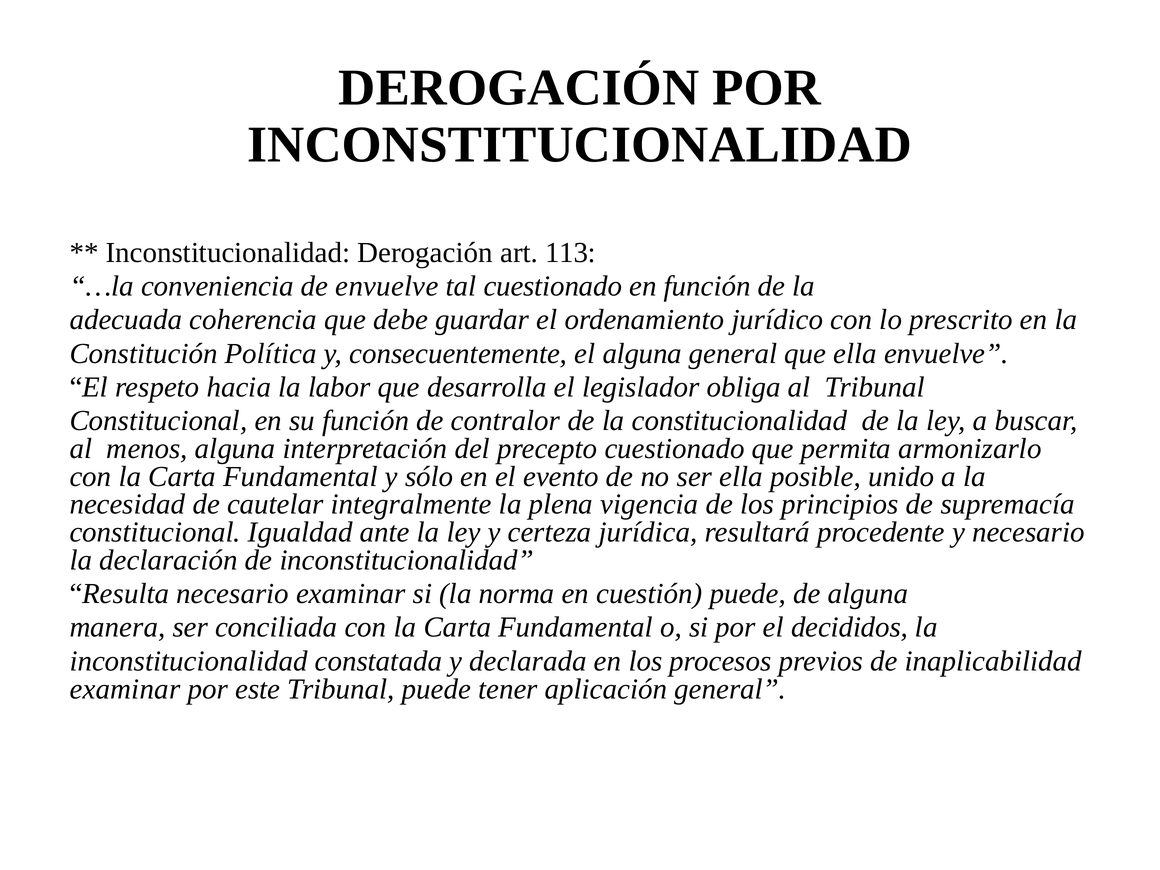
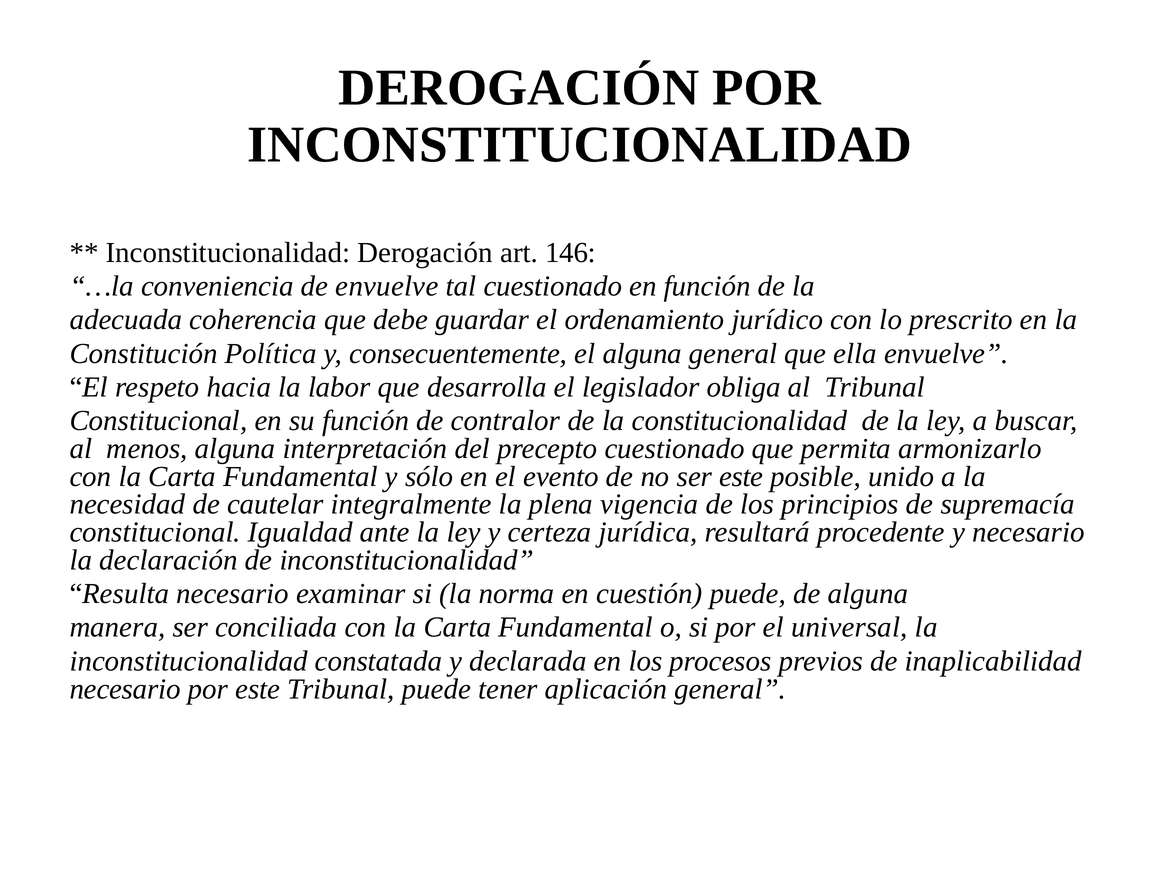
113: 113 -> 146
ser ella: ella -> este
decididos: decididos -> universal
examinar at (125, 689): examinar -> necesario
